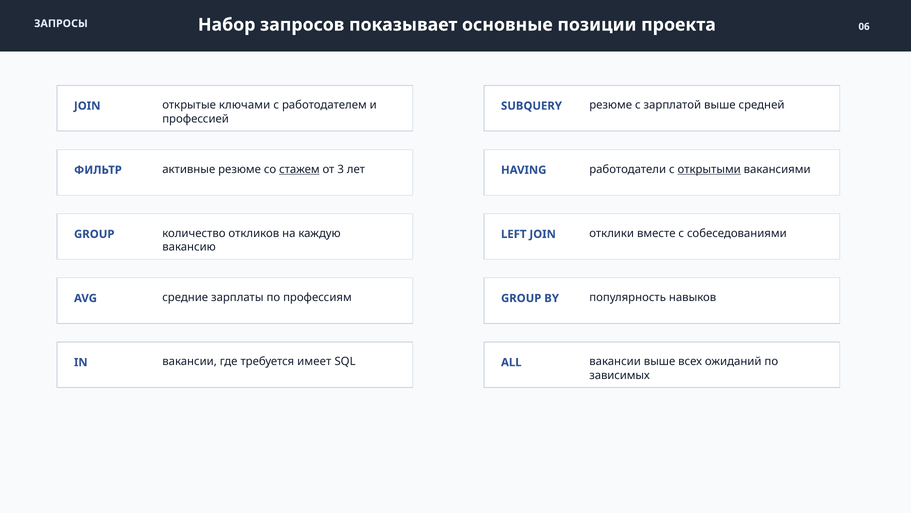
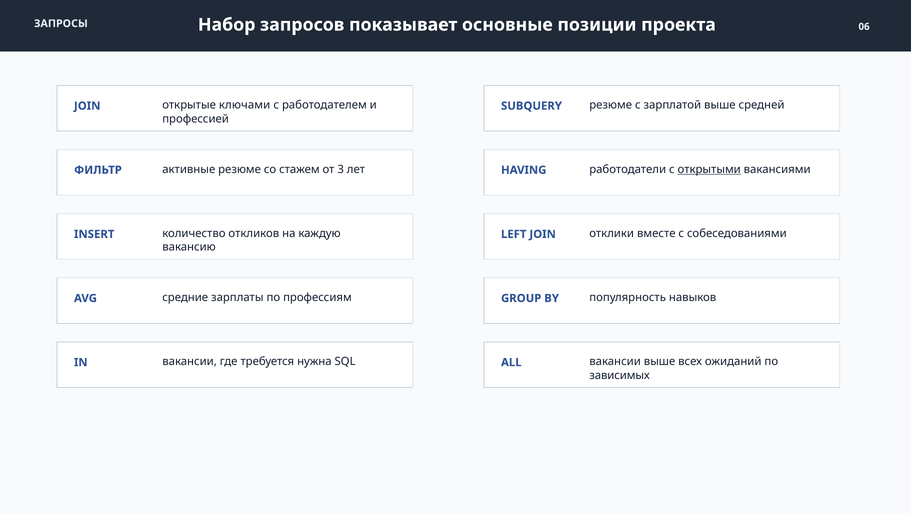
стажем underline: present -> none
GROUP at (94, 234): GROUP -> INSERT
имеет: имеет -> нужна
